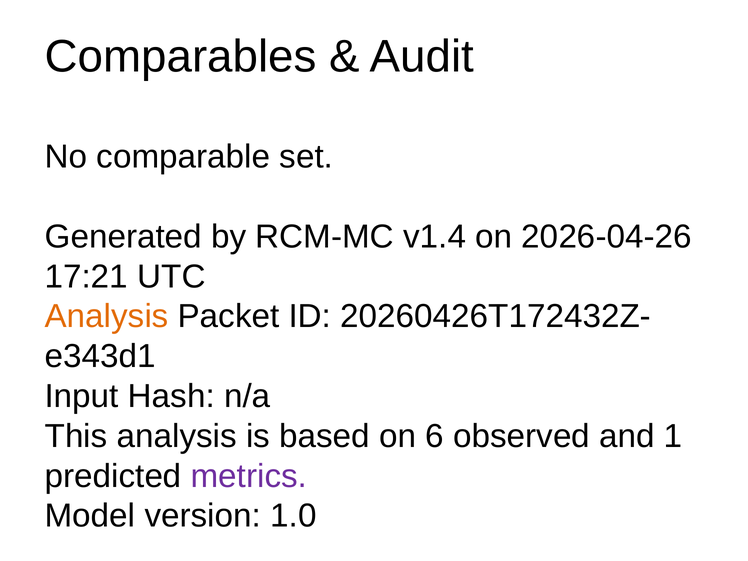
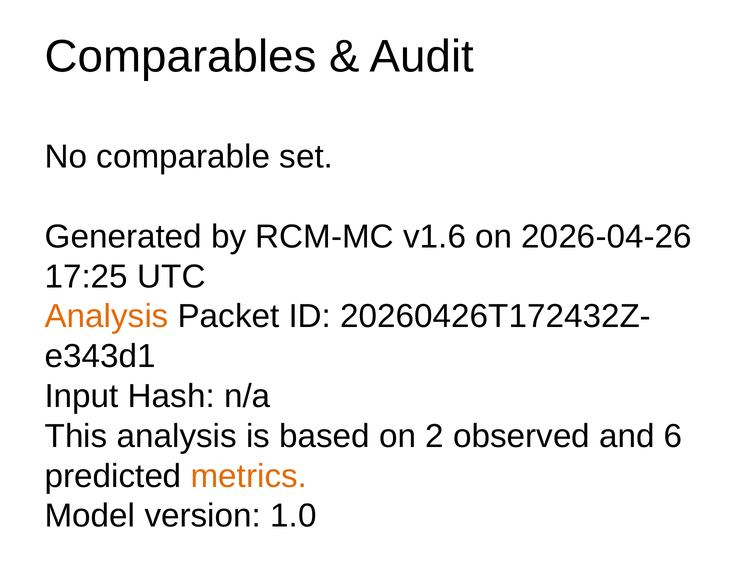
v1.4: v1.4 -> v1.6
17:21: 17:21 -> 17:25
6: 6 -> 2
1: 1 -> 6
metrics colour: purple -> orange
